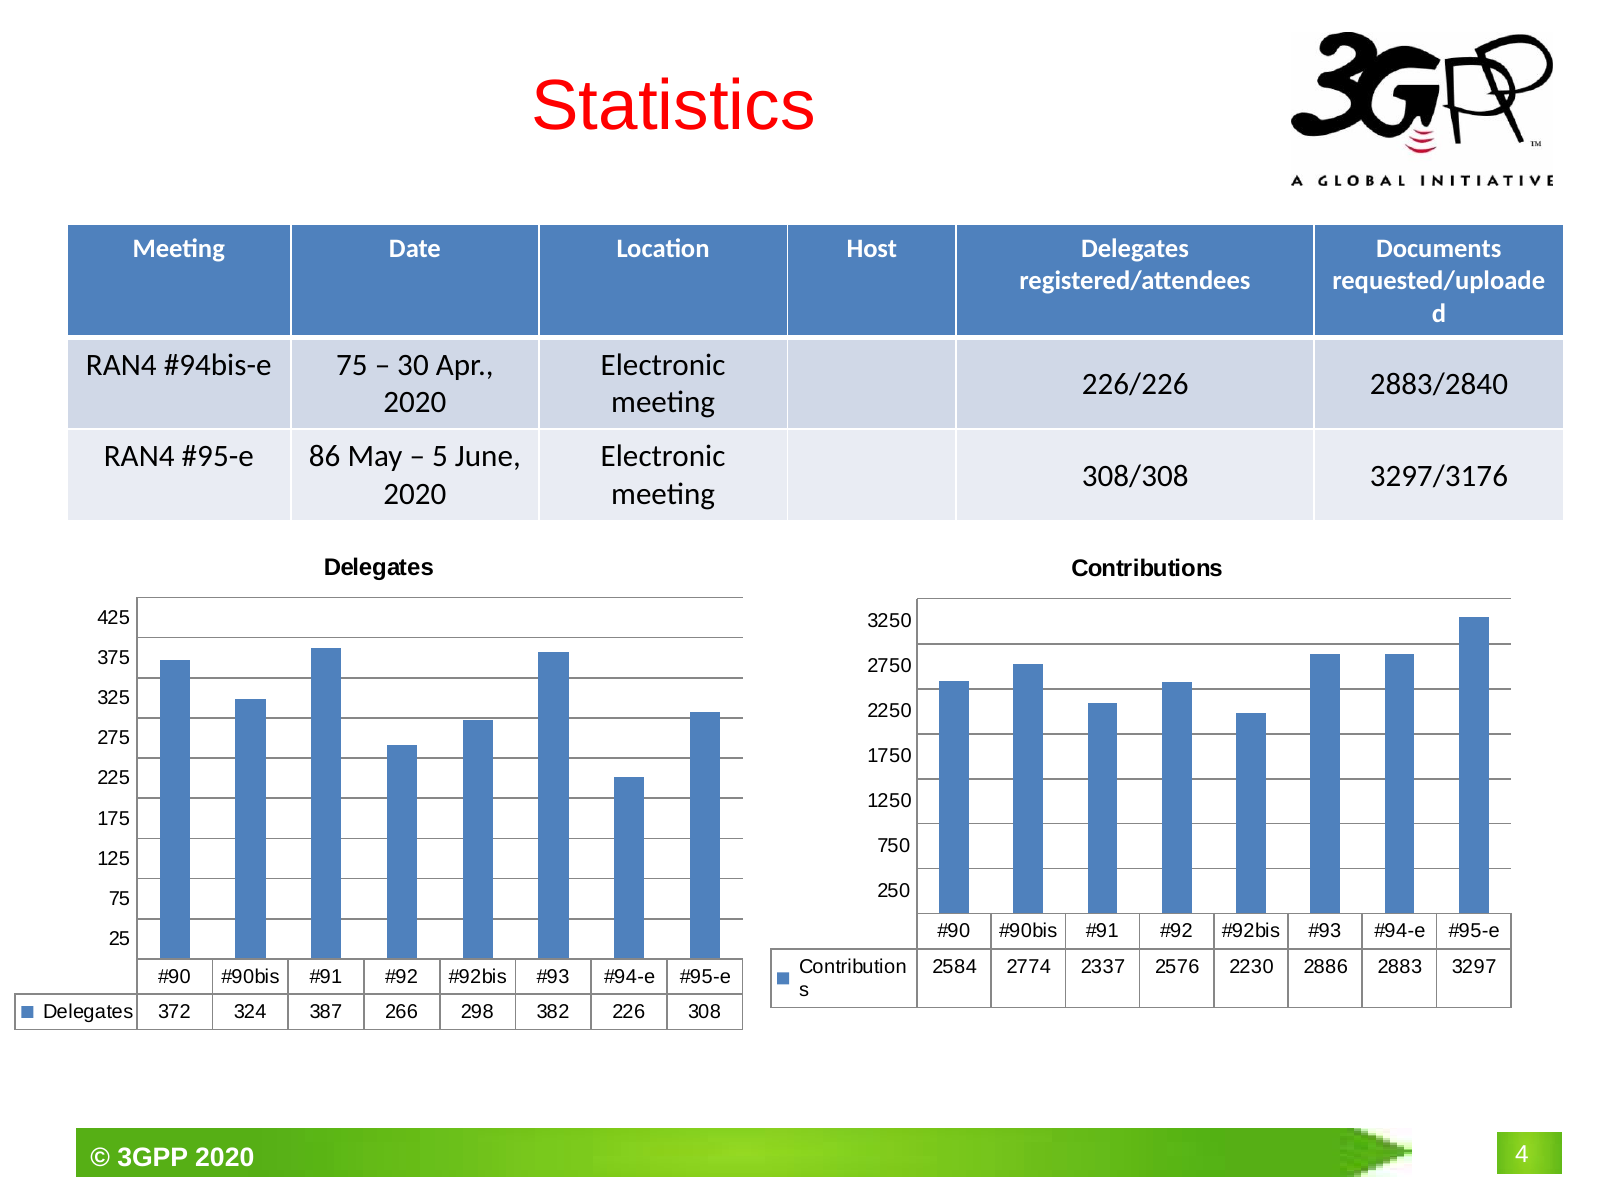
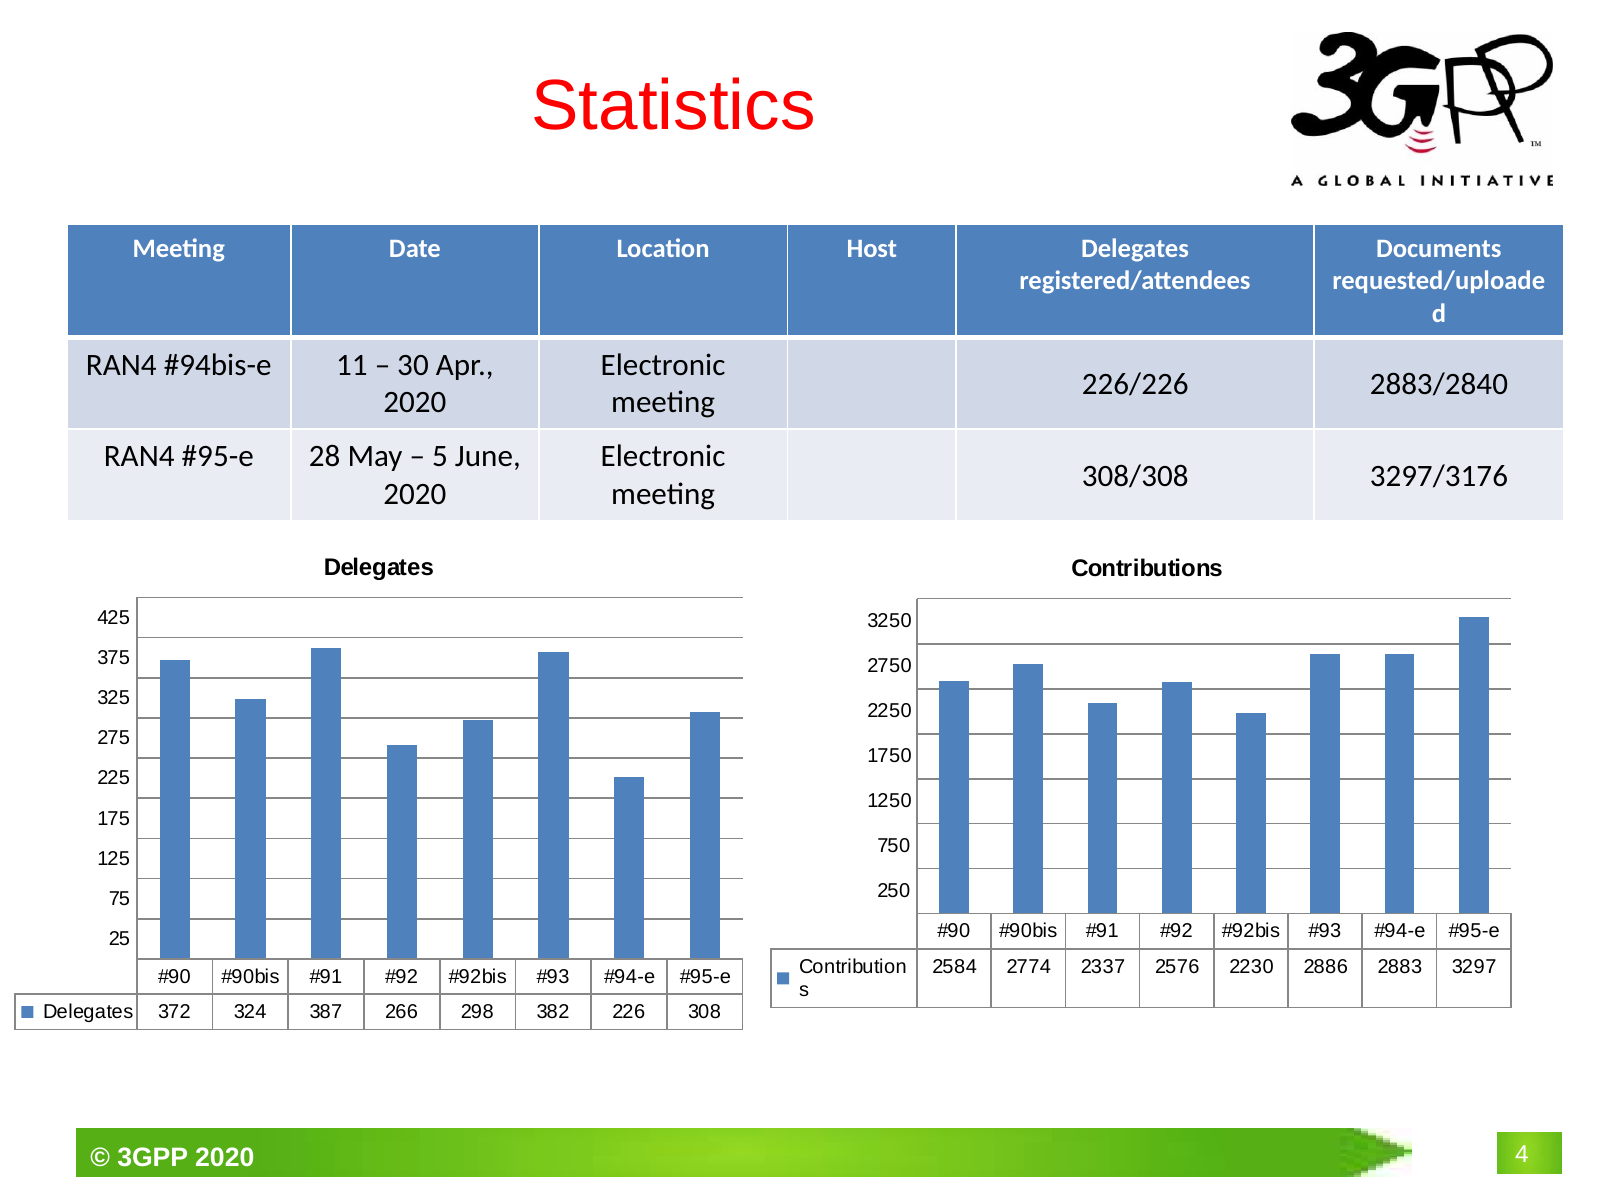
75 at (352, 365): 75 -> 11
86: 86 -> 28
